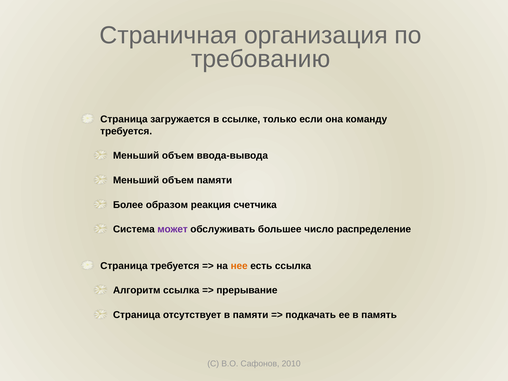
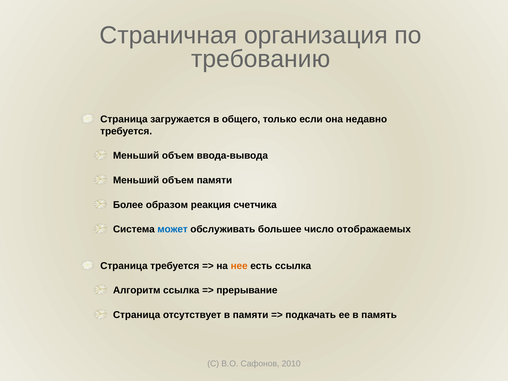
ссылке: ссылке -> общего
команду: команду -> недавно
может colour: purple -> blue
распределение: распределение -> отображаемых
